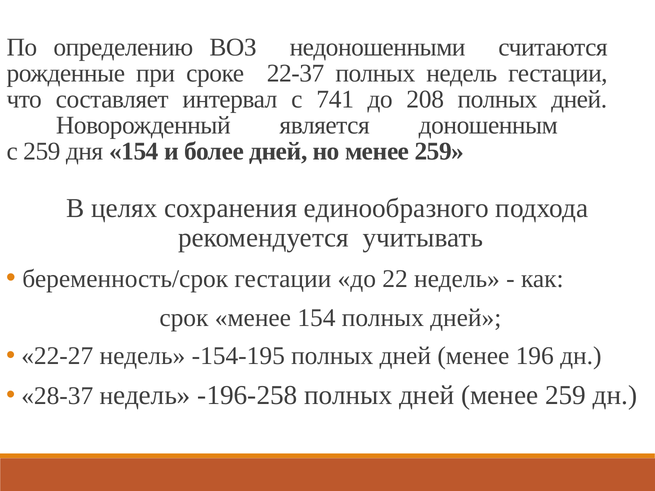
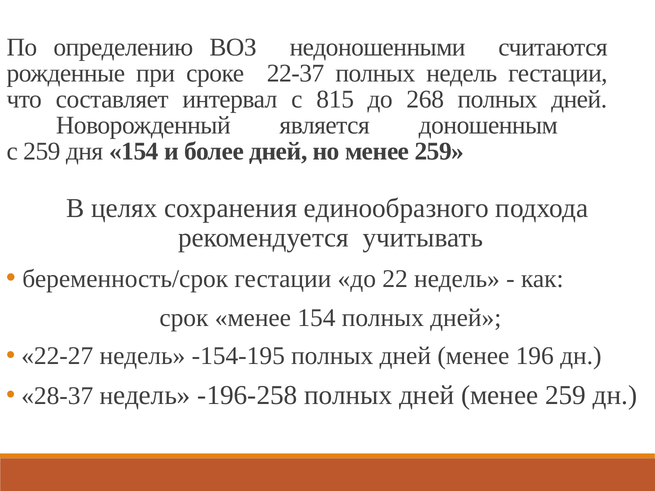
741: 741 -> 815
208: 208 -> 268
